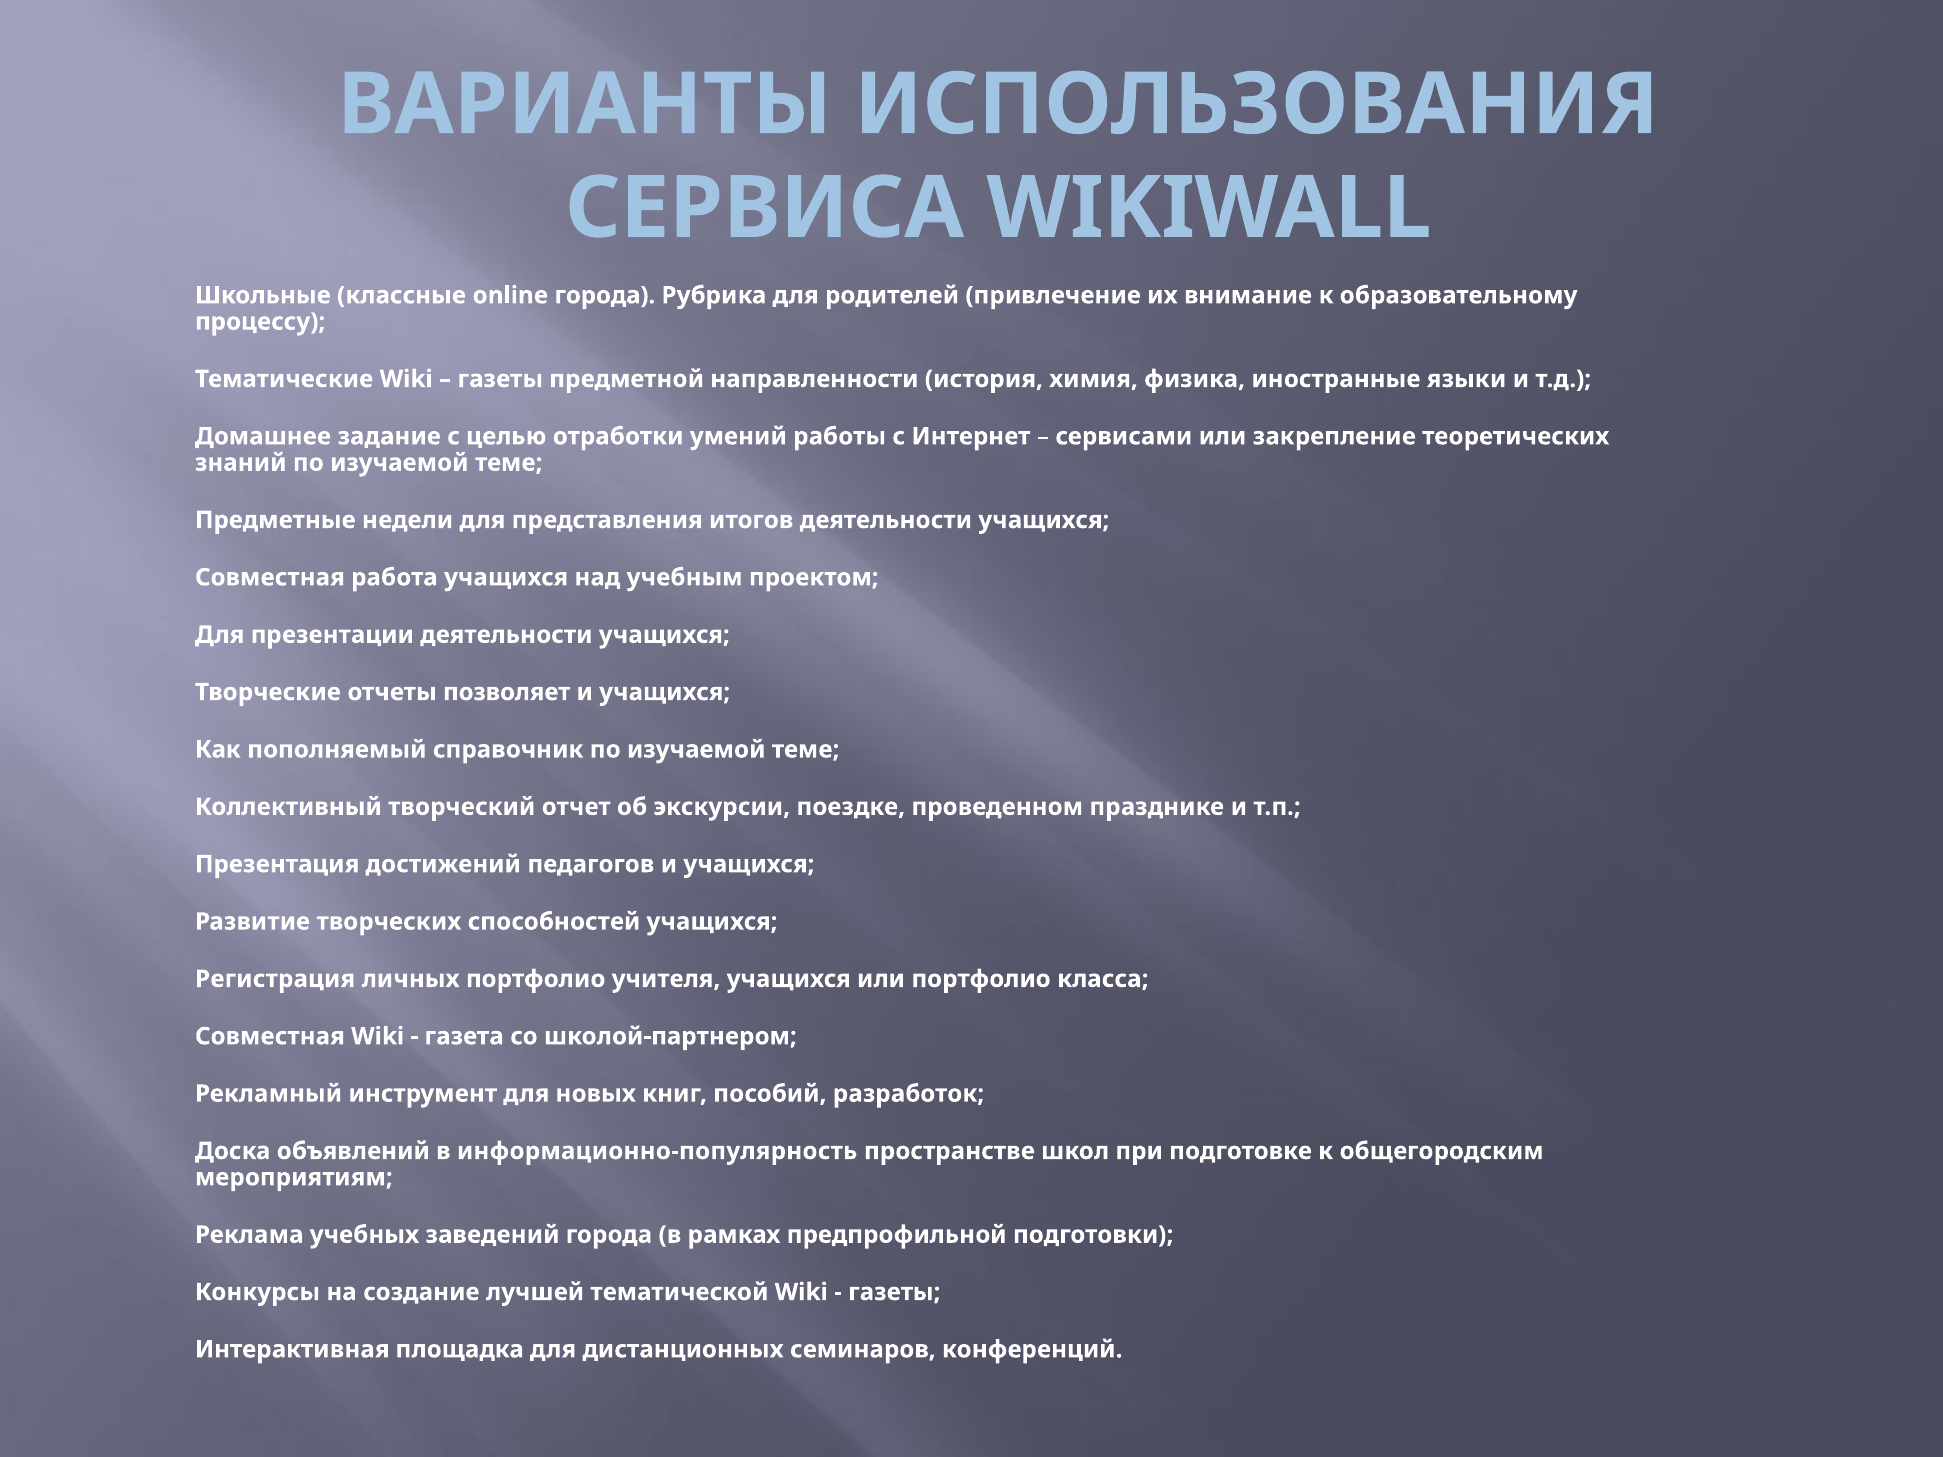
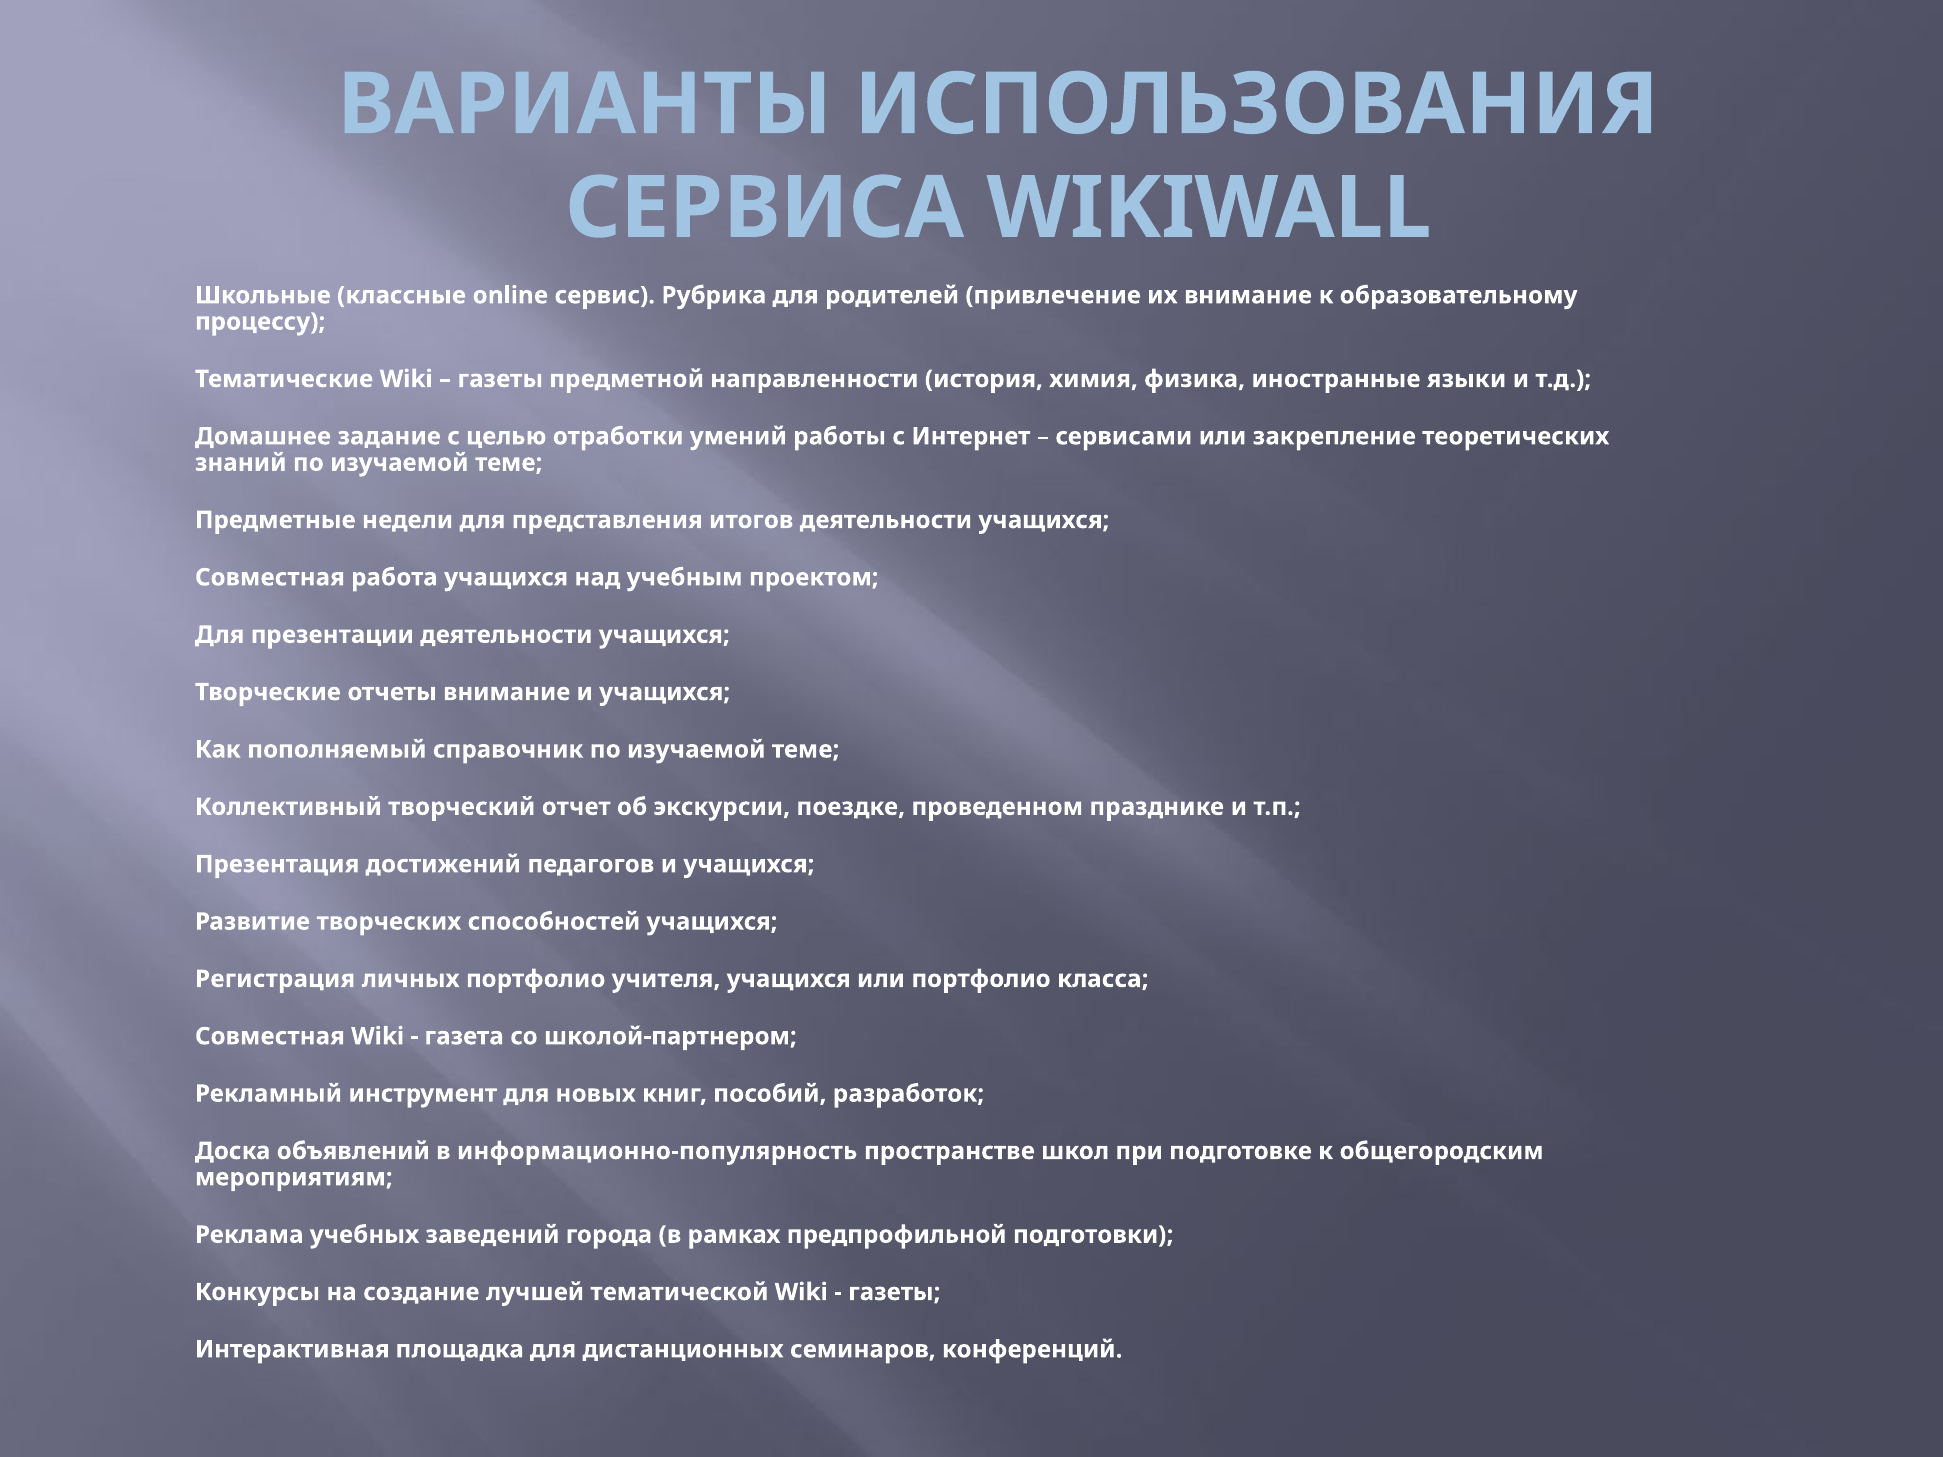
online города: города -> сервис
отчеты позволяет: позволяет -> внимание
